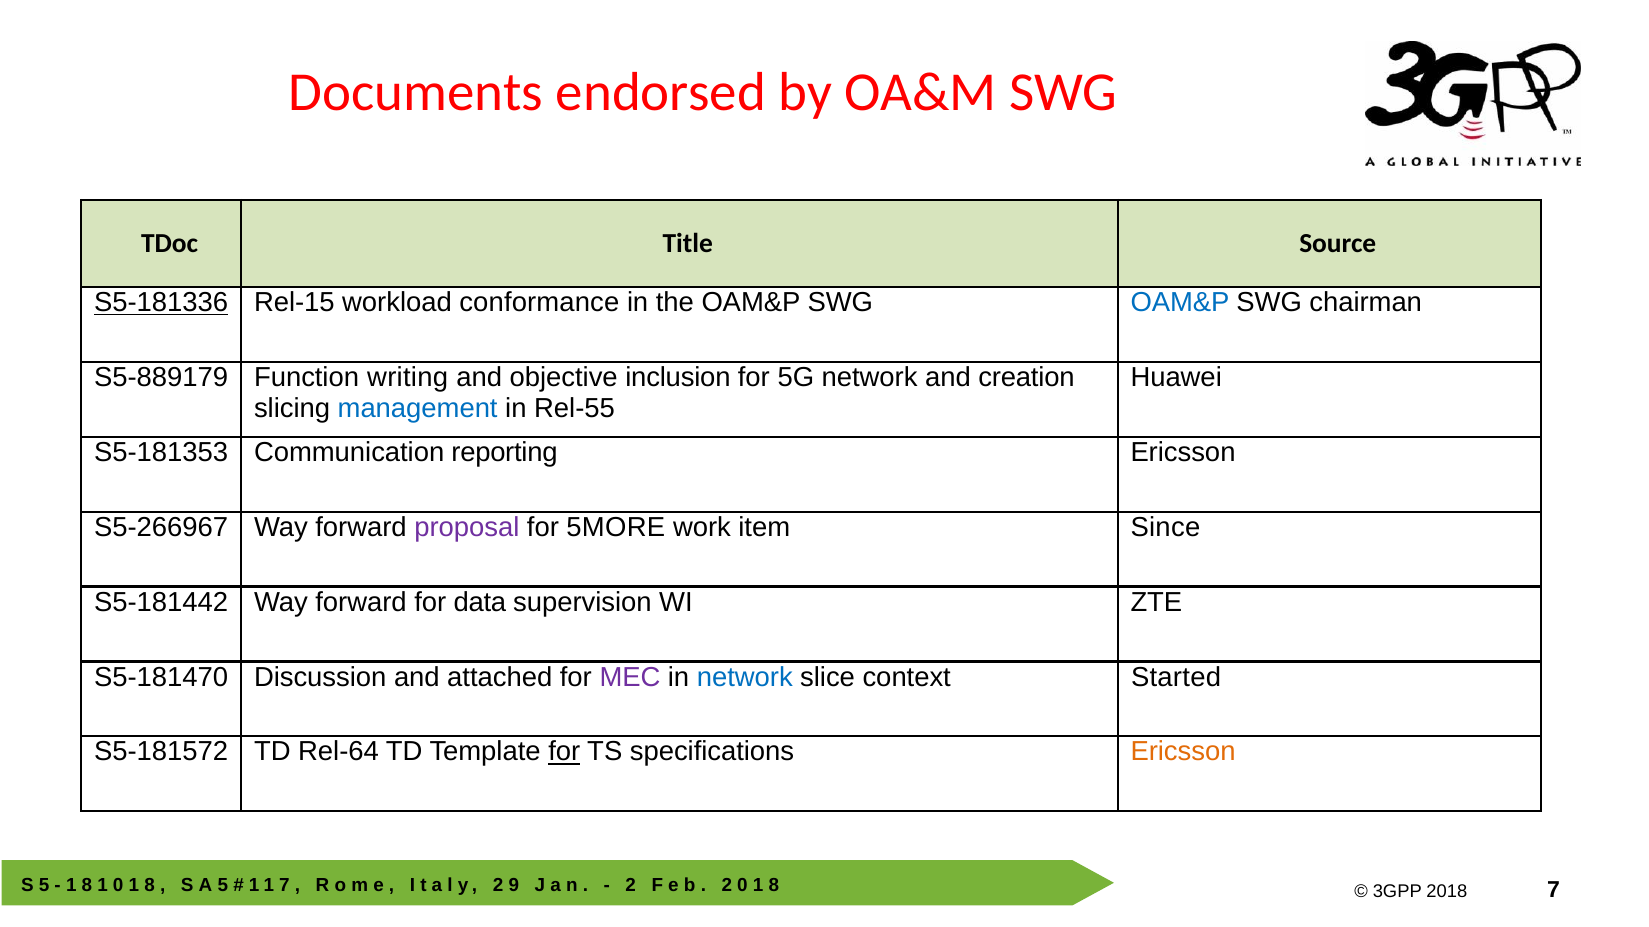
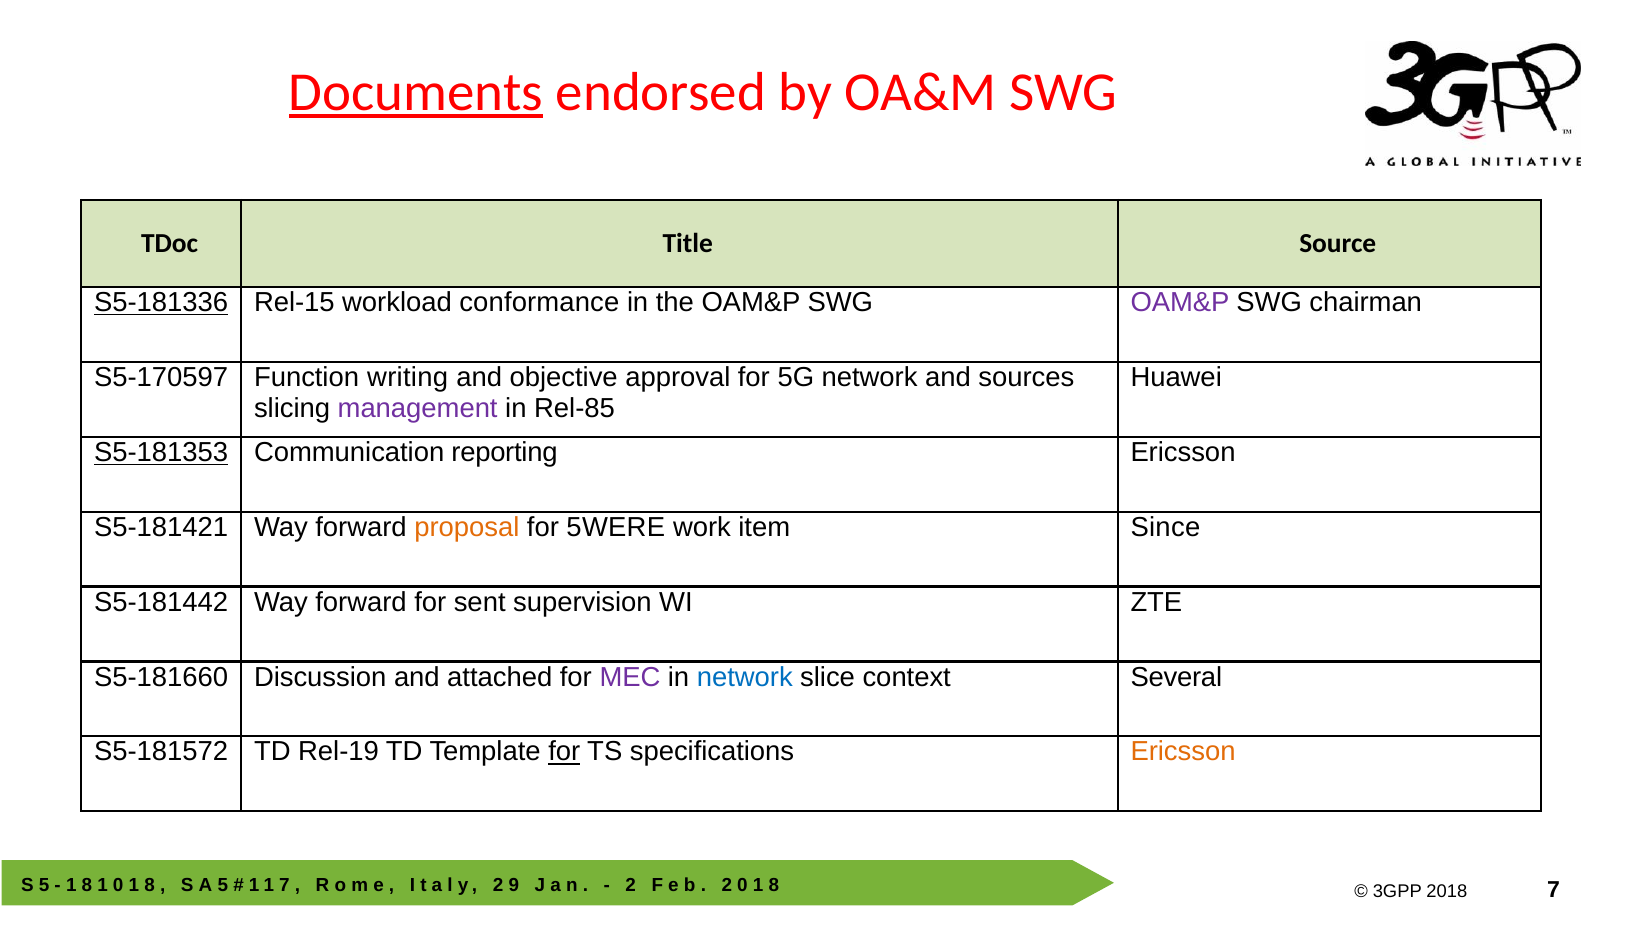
Documents underline: none -> present
OAM&P at (1180, 303) colour: blue -> purple
S5-889179: S5-889179 -> S5-170597
inclusion: inclusion -> approval
creation: creation -> sources
management colour: blue -> purple
Rel-55: Rel-55 -> Rel-85
S5-181353 underline: none -> present
S5-266967: S5-266967 -> S5-181421
proposal colour: purple -> orange
5MORE: 5MORE -> 5WERE
data: data -> sent
S5-181470: S5-181470 -> S5-181660
Started: Started -> Several
Rel-64: Rel-64 -> Rel-19
